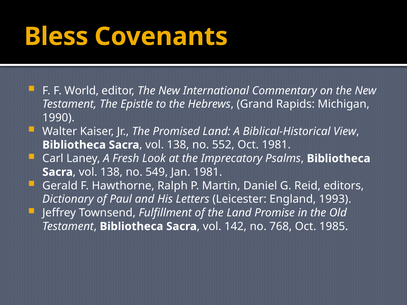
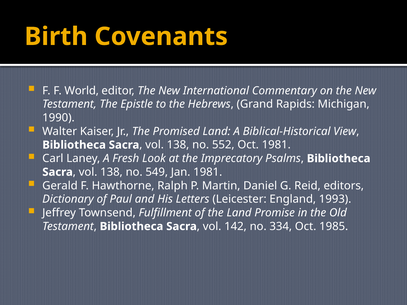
Bless: Bless -> Birth
768: 768 -> 334
